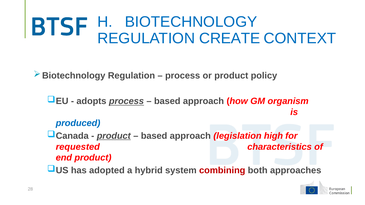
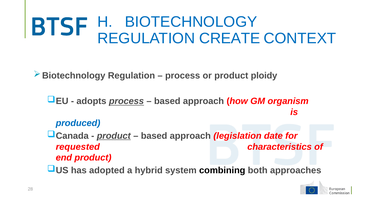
policy: policy -> ploidy
high: high -> date
combining colour: red -> black
